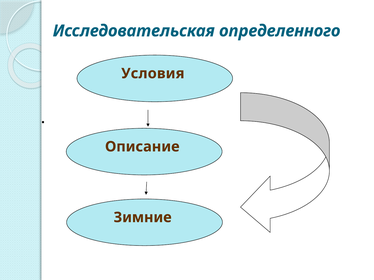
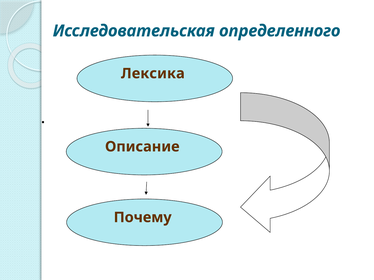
Условия: Условия -> Лексика
Зимние: Зимние -> Почему
